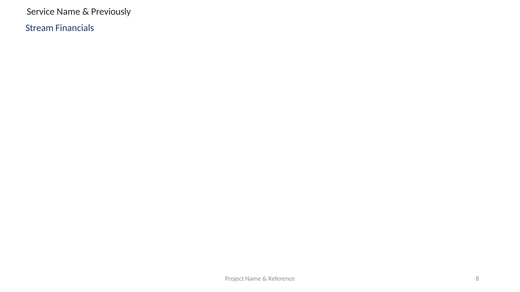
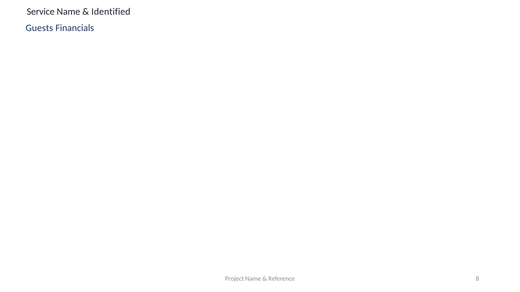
Previously: Previously -> Identified
Stream: Stream -> Guests
